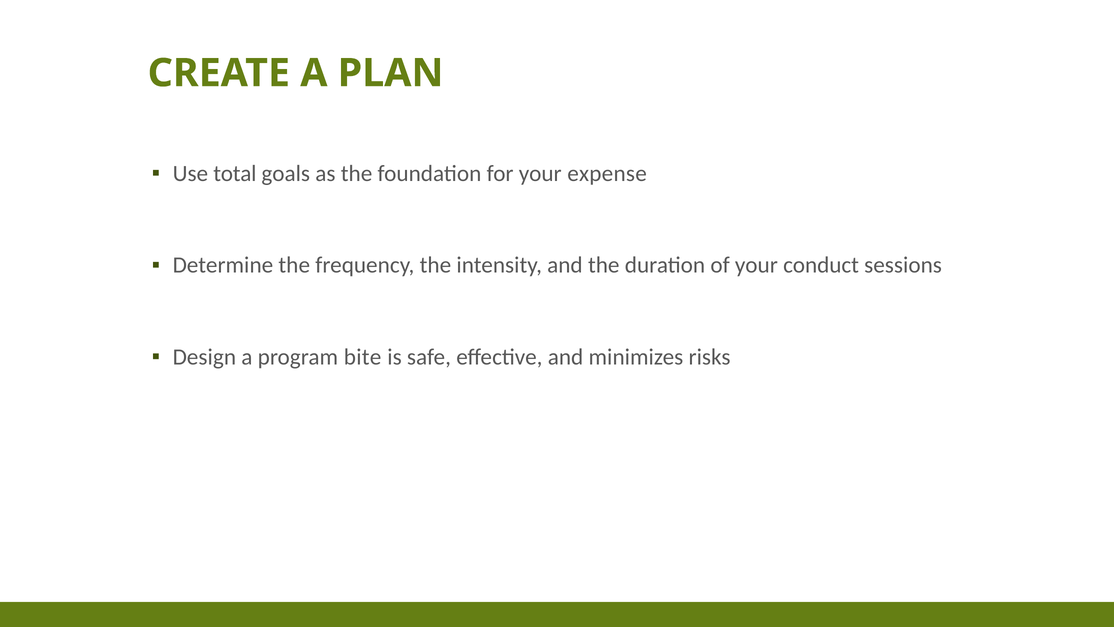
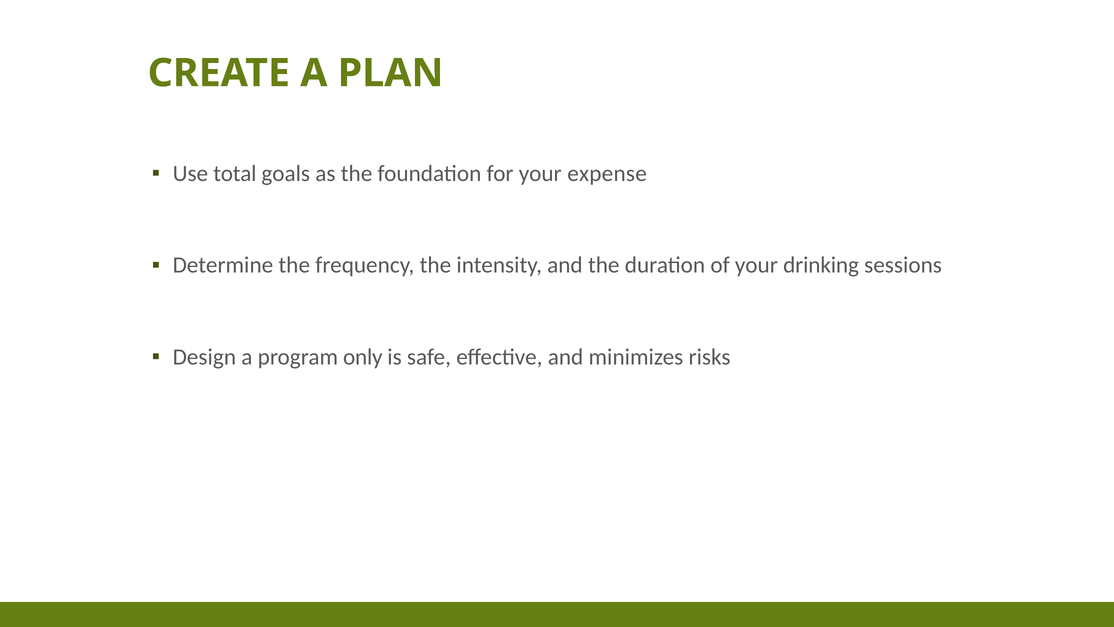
conduct: conduct -> drinking
bite: bite -> only
